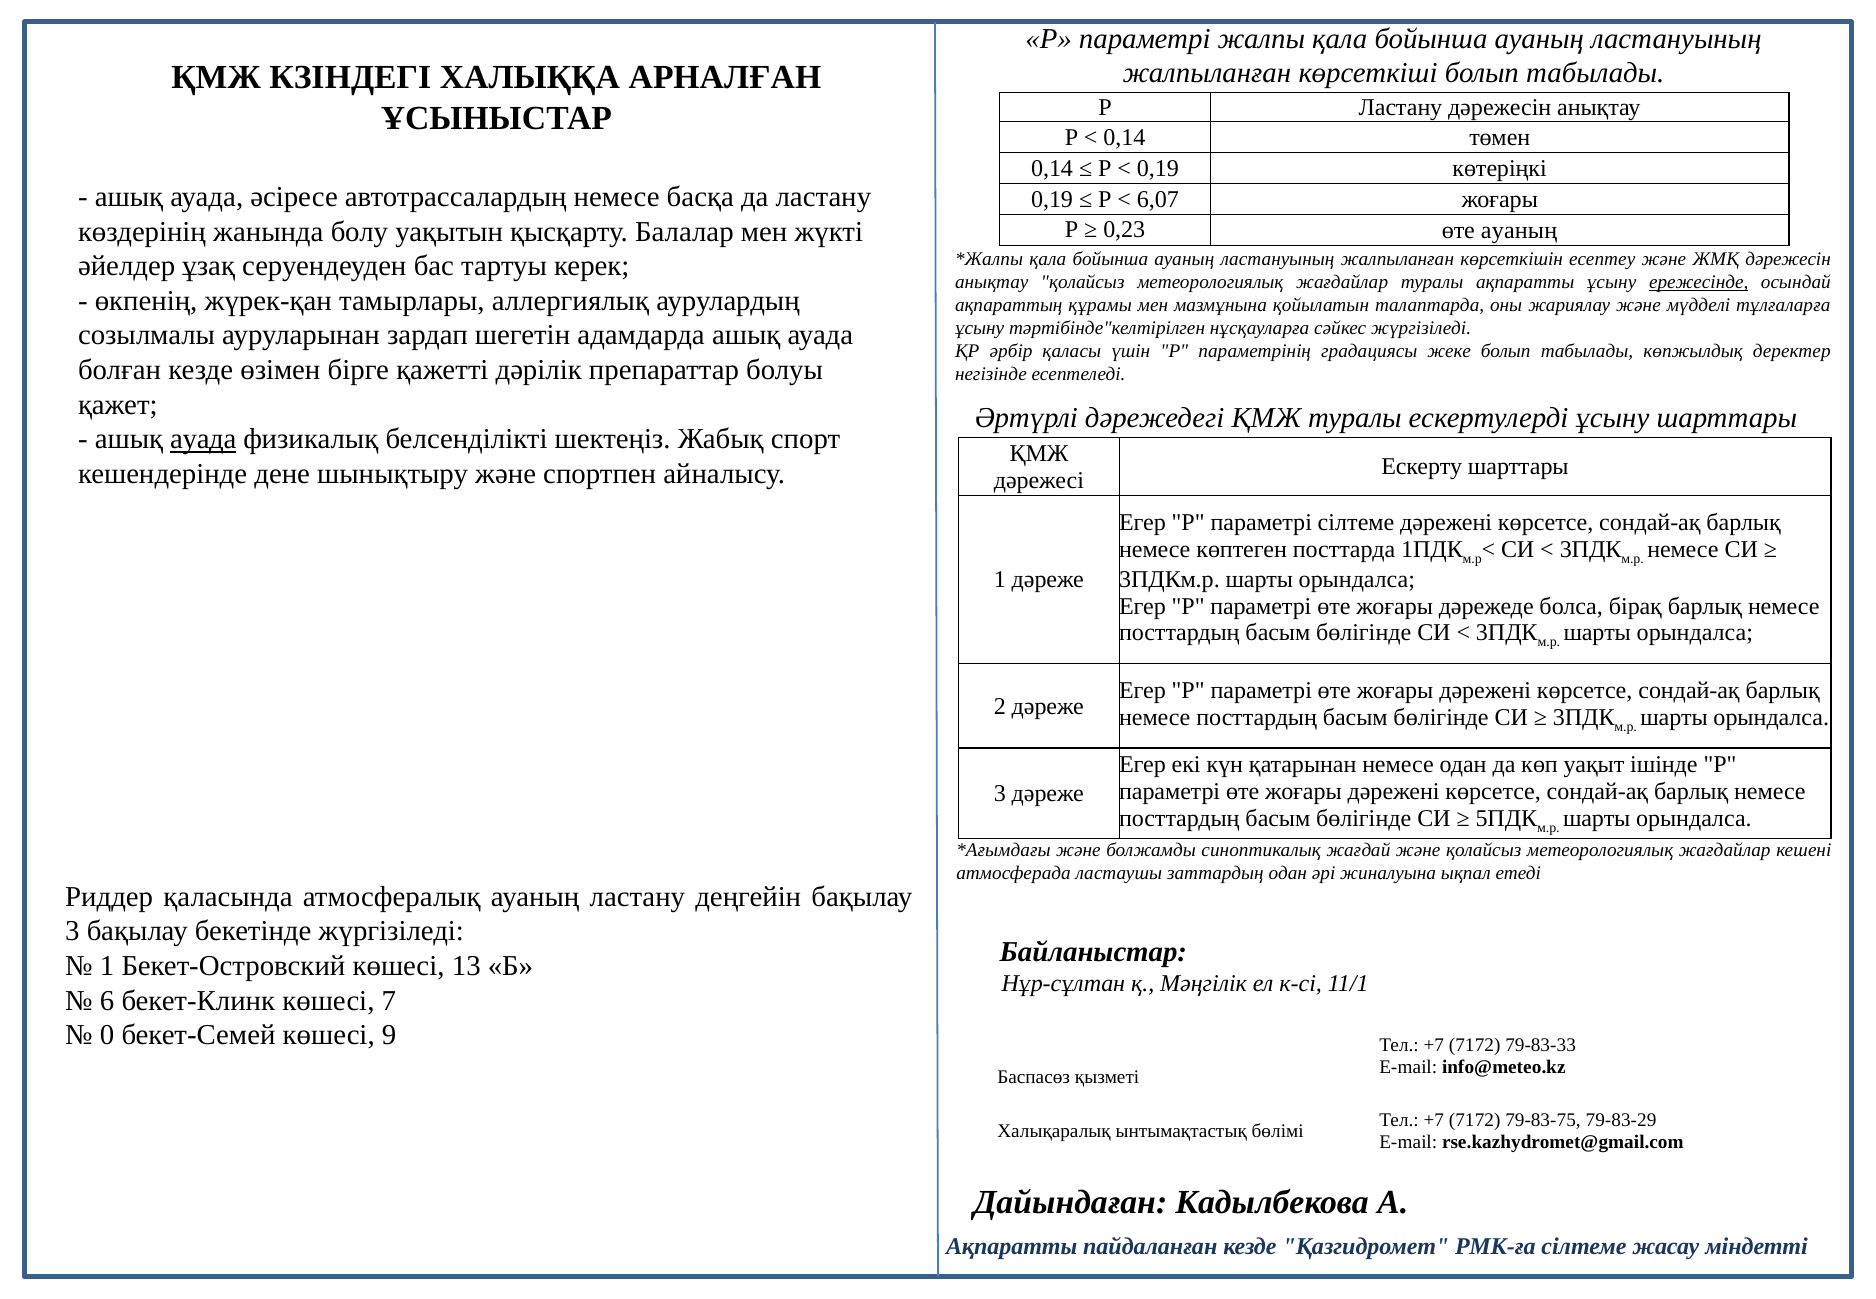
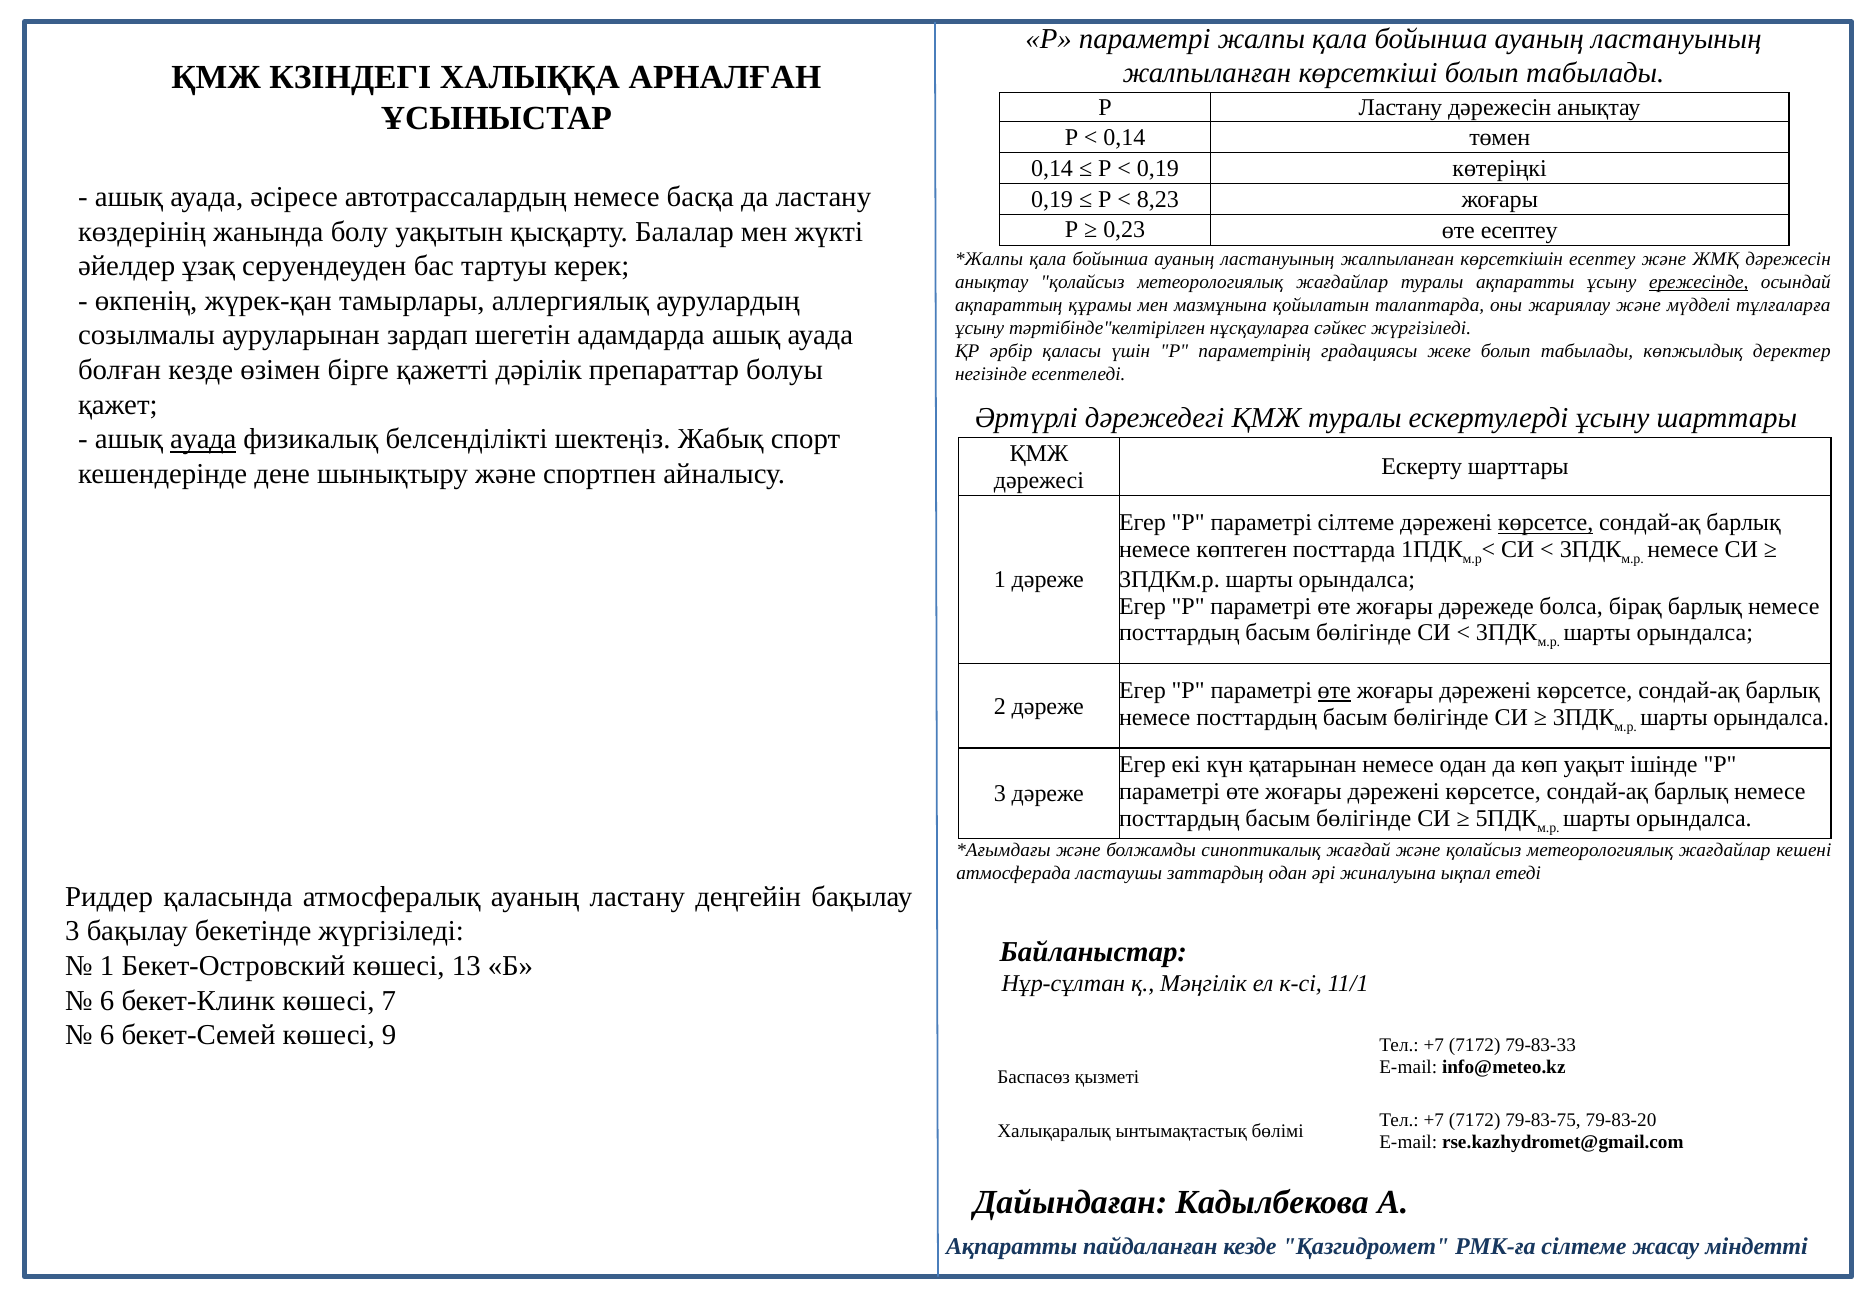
6,07: 6,07 -> 8,23
өте ауаның: ауаның -> есептеу
көрсетсе at (1546, 523) underline: none -> present
өте at (1334, 691) underline: none -> present
0 at (107, 1035): 0 -> 6
79-83-29: 79-83-29 -> 79-83-20
